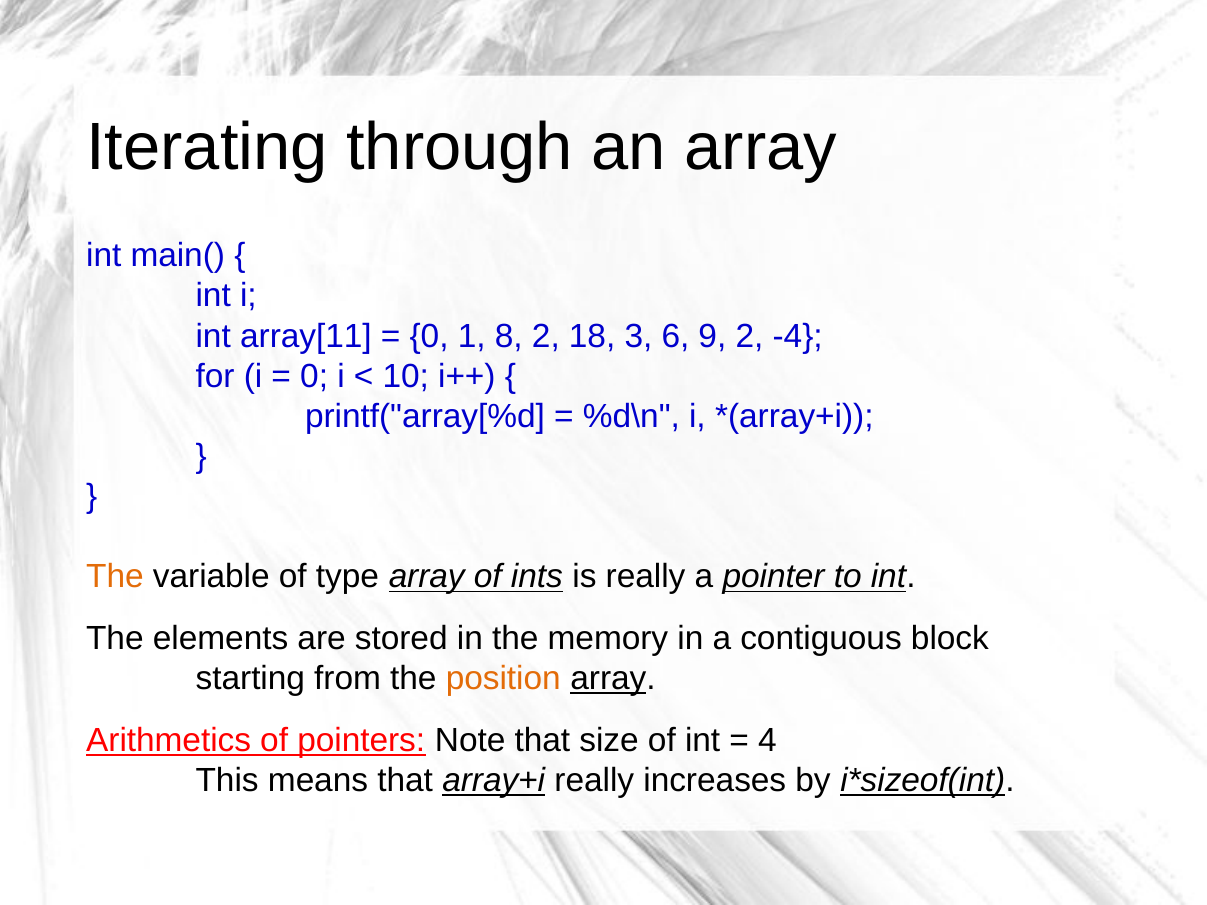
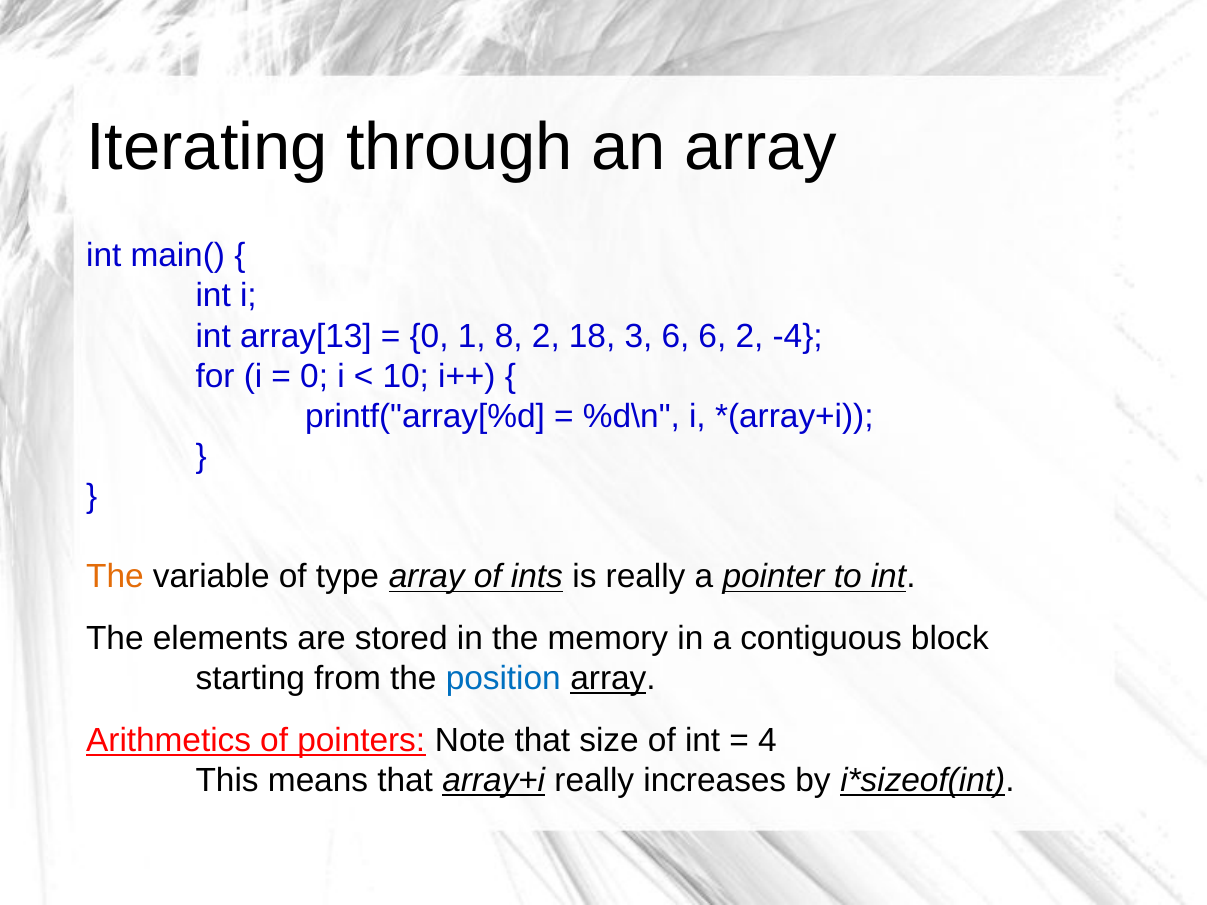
array[11: array[11 -> array[13
6 9: 9 -> 6
position colour: orange -> blue
